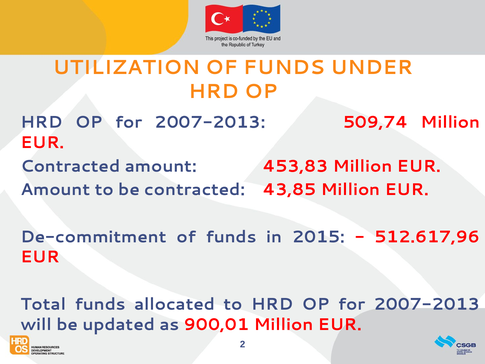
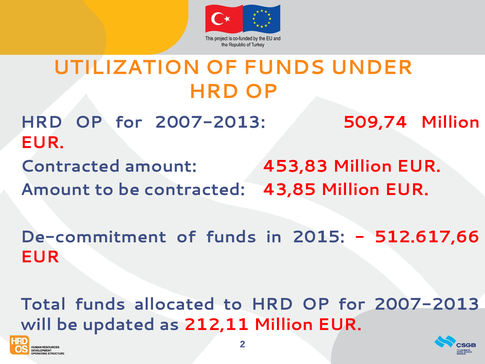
512.617,96: 512.617,96 -> 512.617,66
900,01: 900,01 -> 212,11
